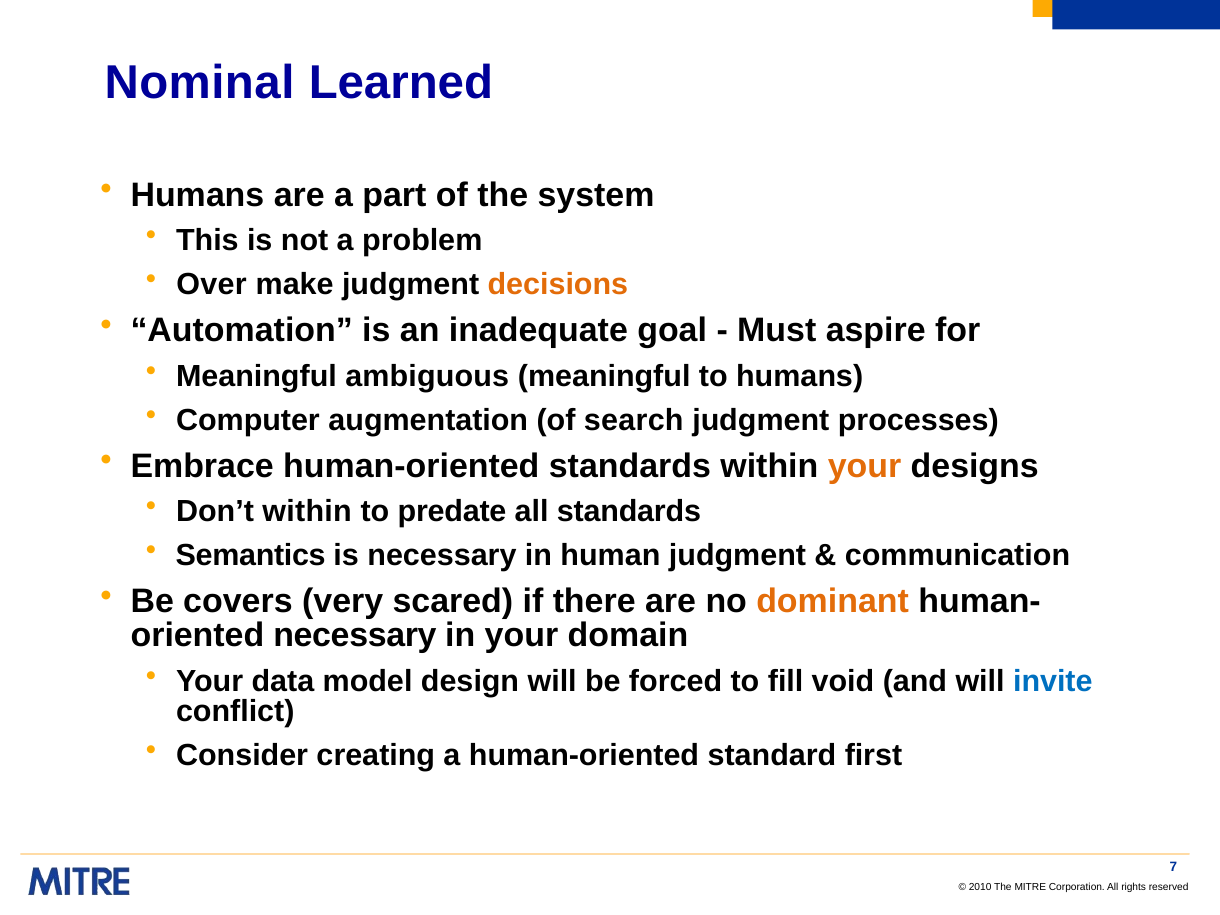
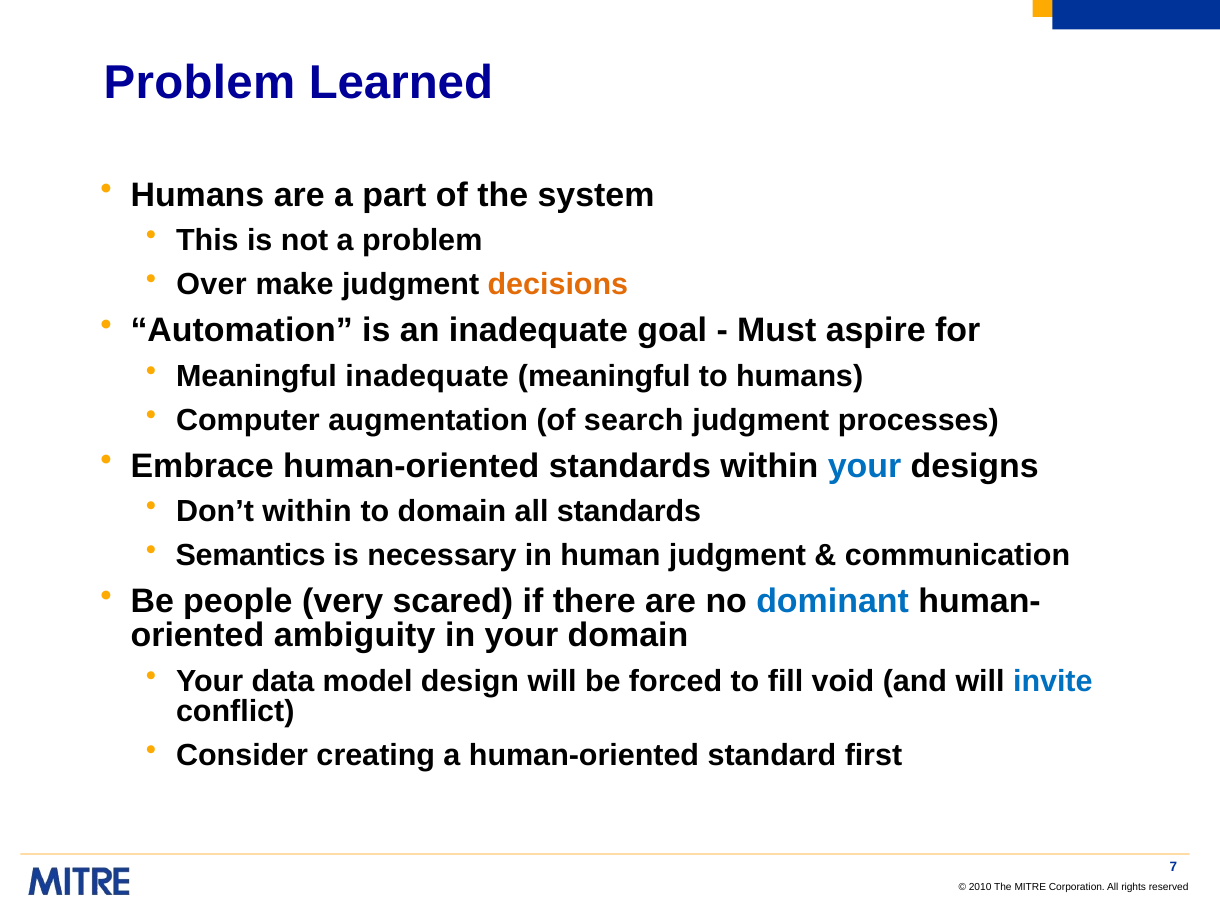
Nominal at (199, 83): Nominal -> Problem
Meaningful ambiguous: ambiguous -> inadequate
your at (865, 466) colour: orange -> blue
to predate: predate -> domain
covers: covers -> people
dominant colour: orange -> blue
necessary at (355, 635): necessary -> ambiguity
